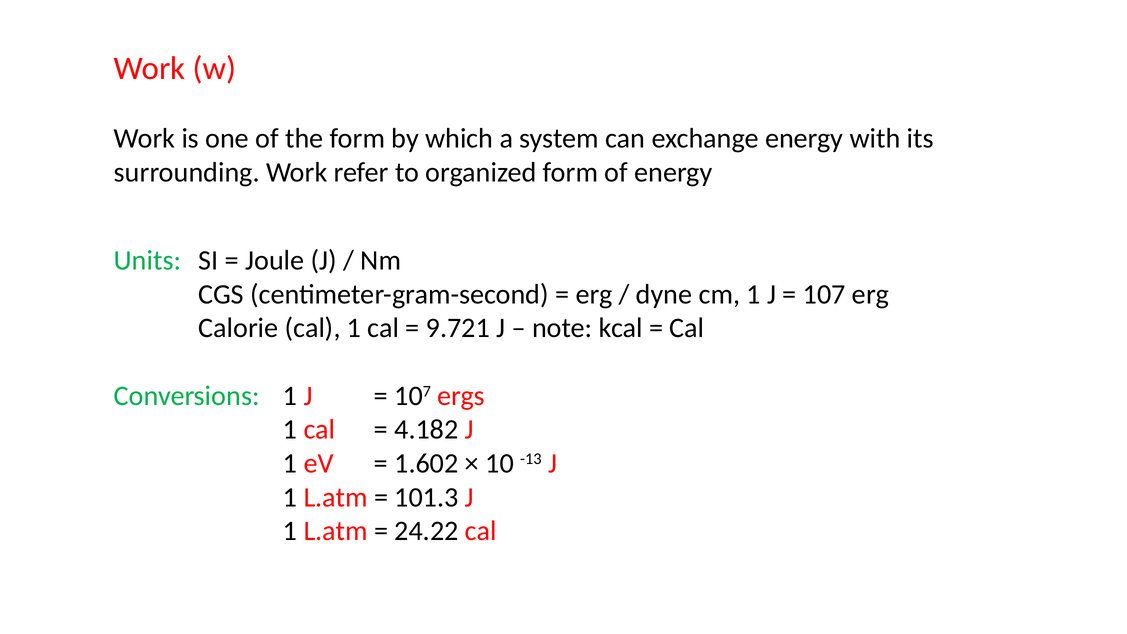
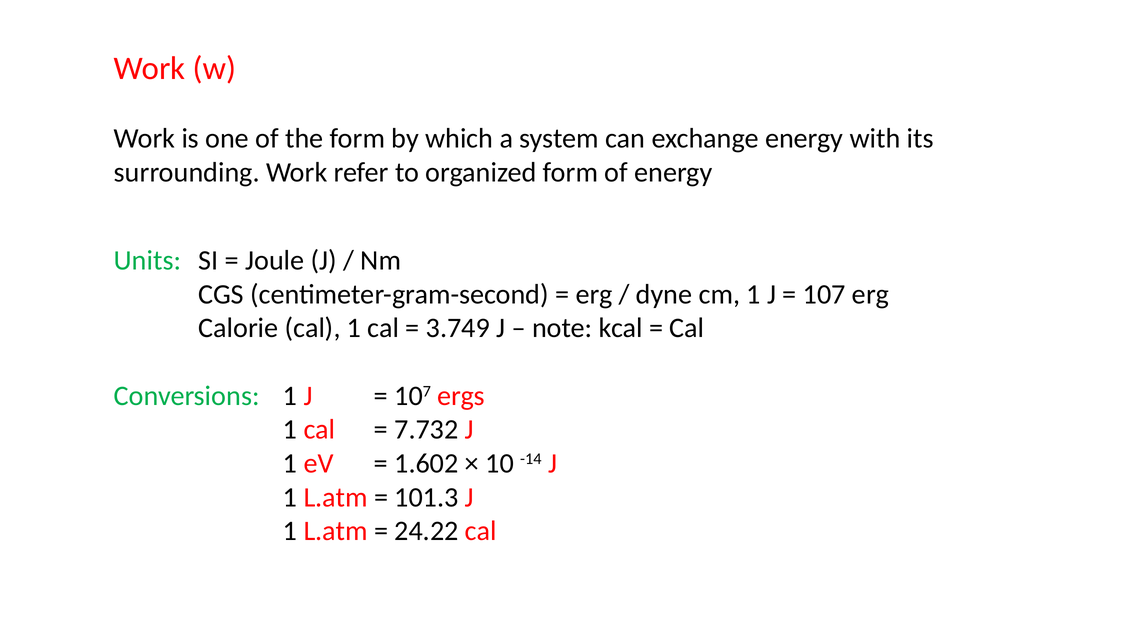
9.721: 9.721 -> 3.749
4.182: 4.182 -> 7.732
-13: -13 -> -14
